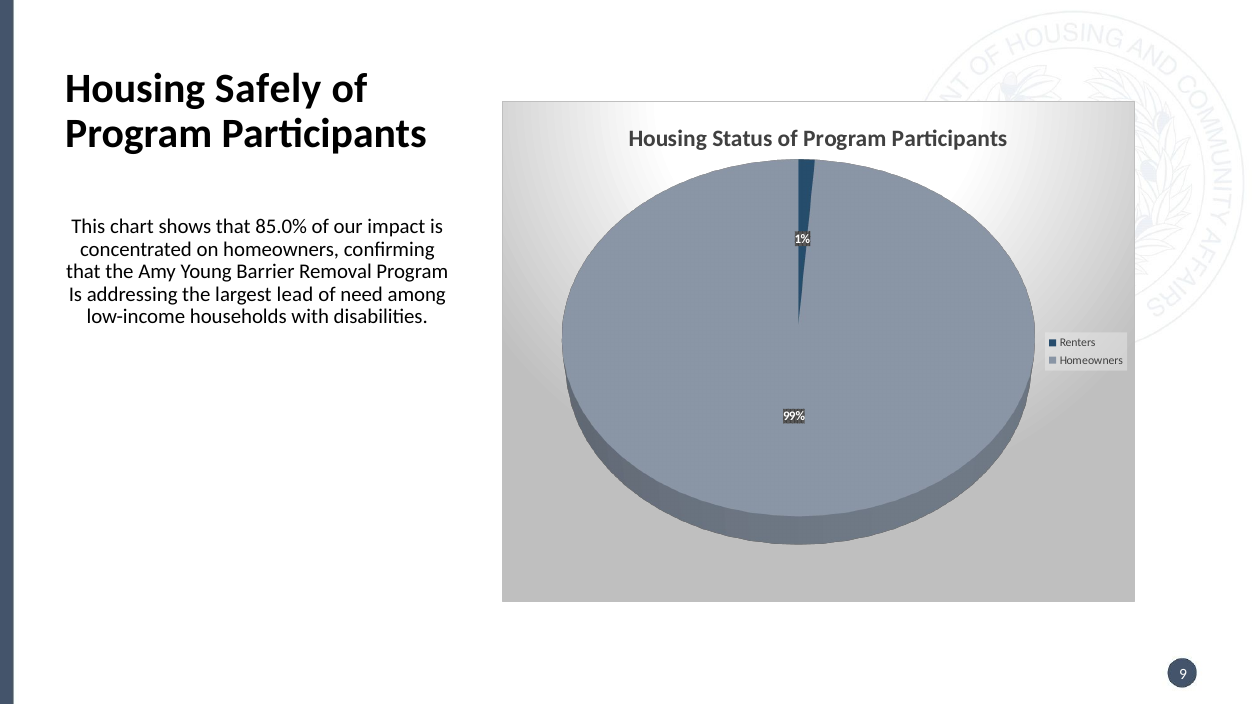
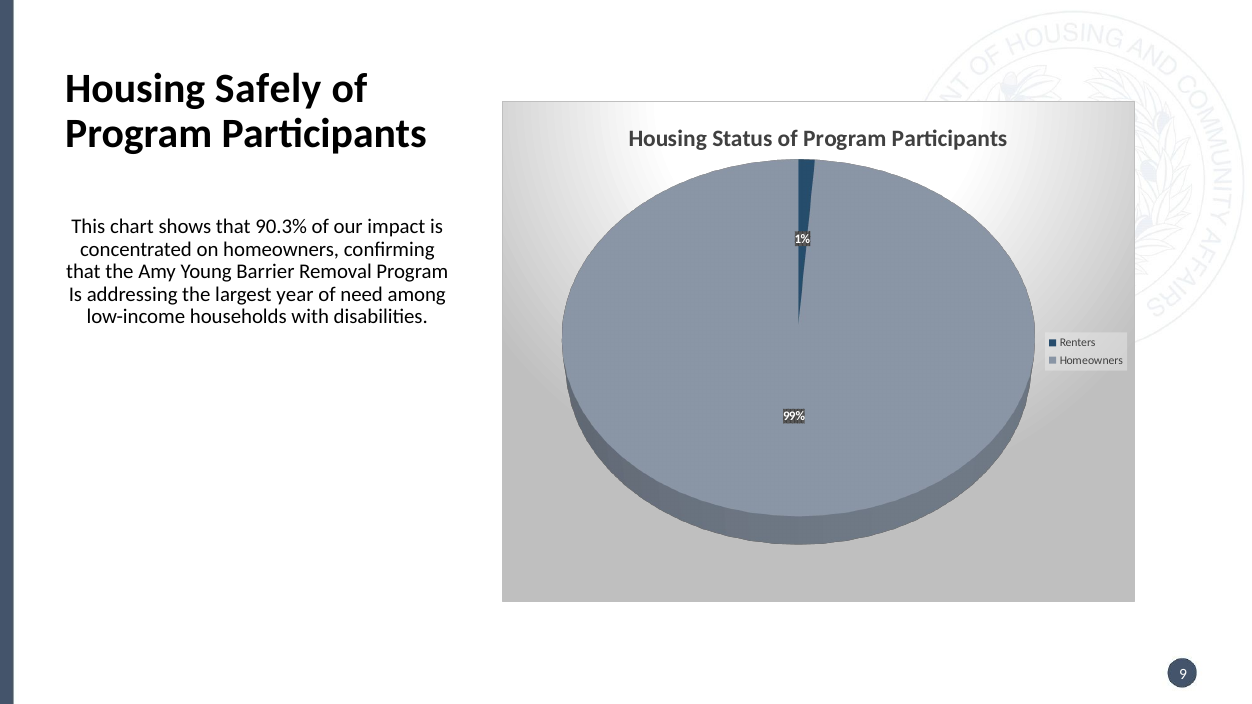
85.0%: 85.0% -> 90.3%
lead: lead -> year
